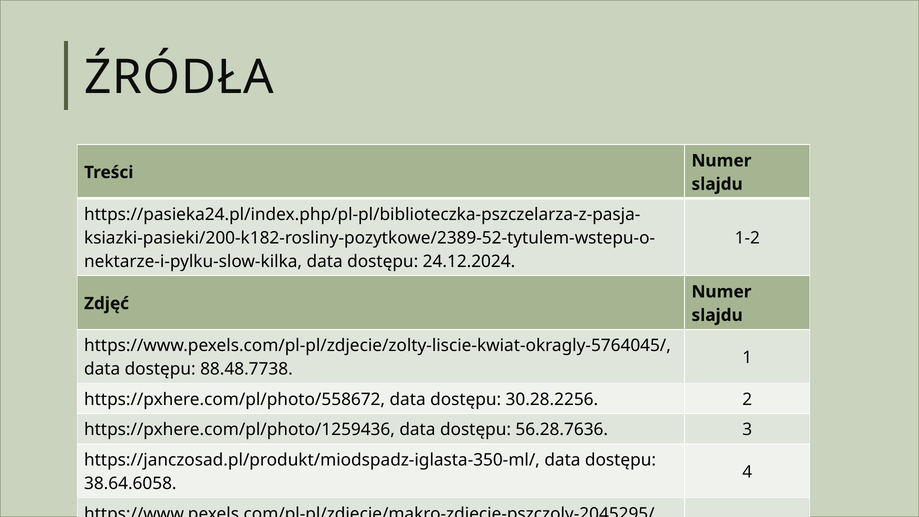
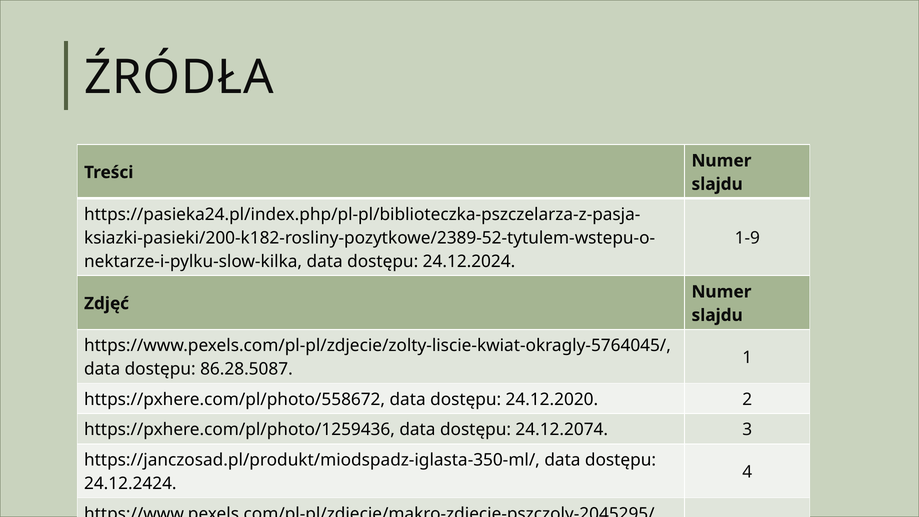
1-2: 1-2 -> 1-9
88.48.7738: 88.48.7738 -> 86.28.5087
30.28.2256: 30.28.2256 -> 24.12.2020
56.28.7636: 56.28.7636 -> 24.12.2074
38.64.6058: 38.64.6058 -> 24.12.2424
